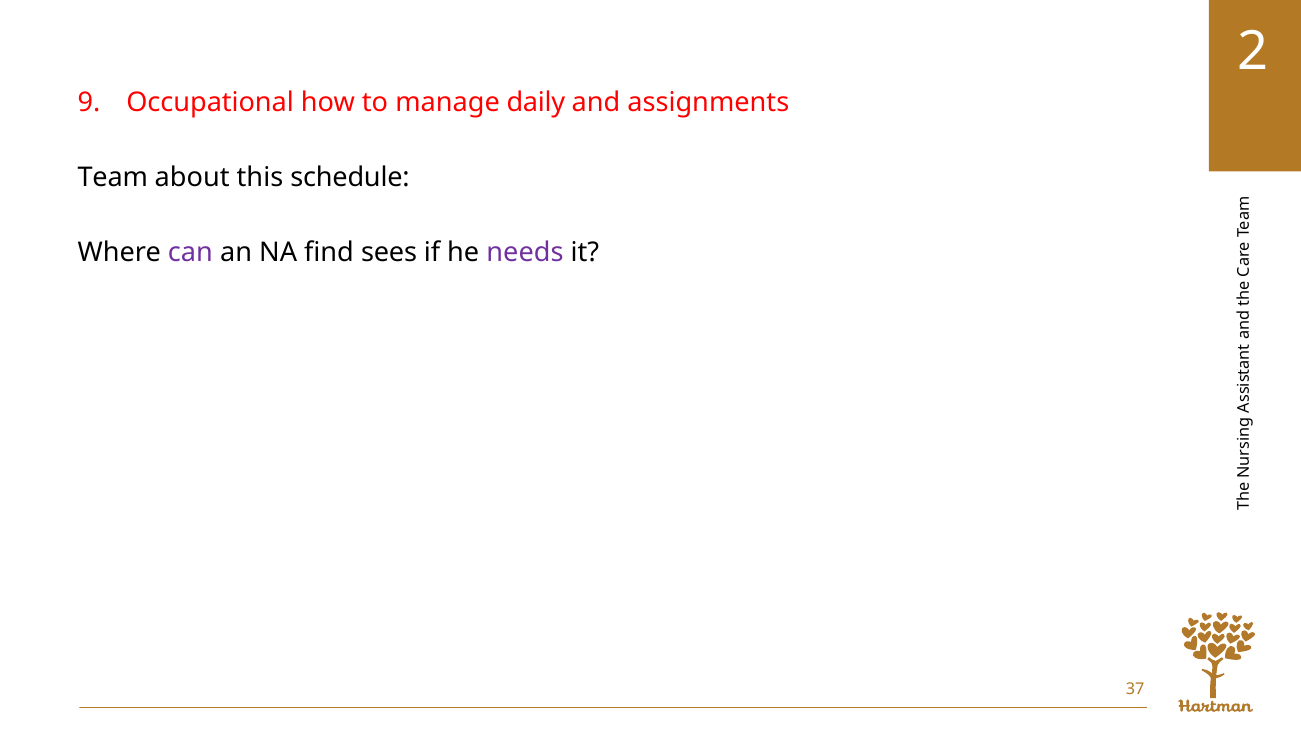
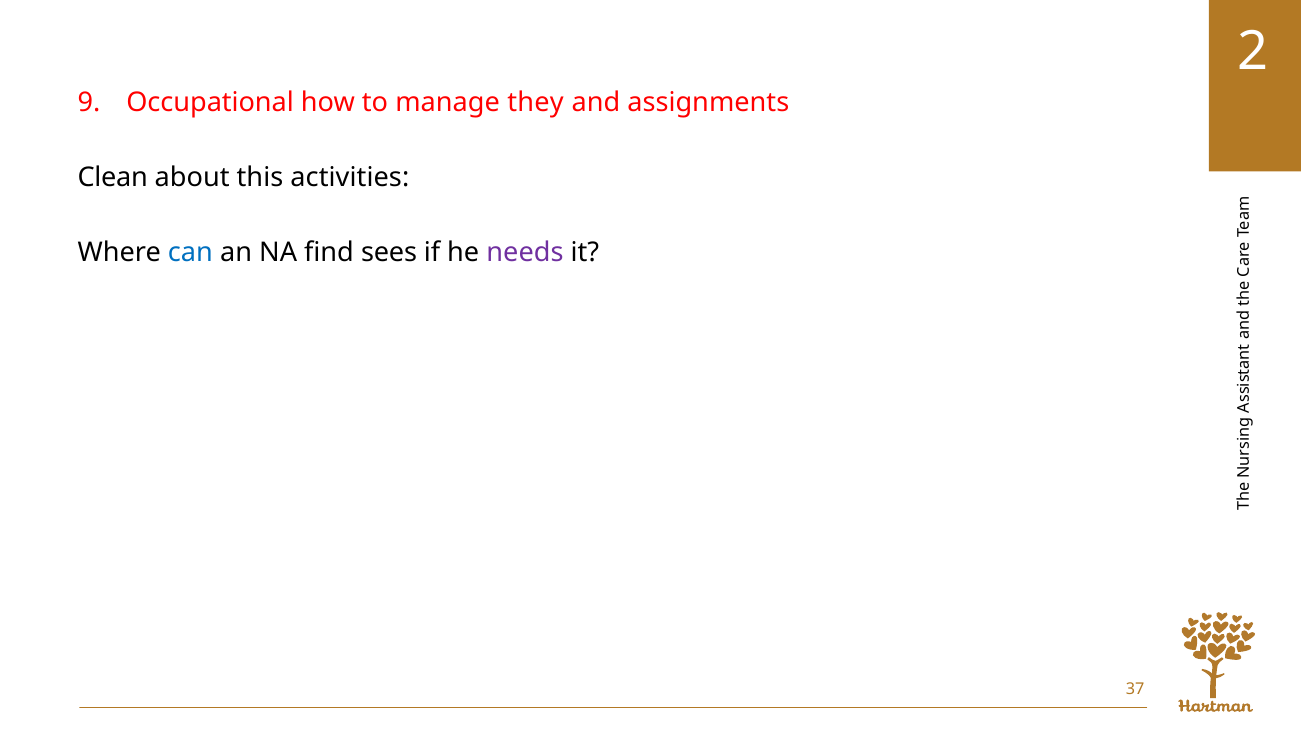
daily: daily -> they
Team: Team -> Clean
schedule: schedule -> activities
can colour: purple -> blue
